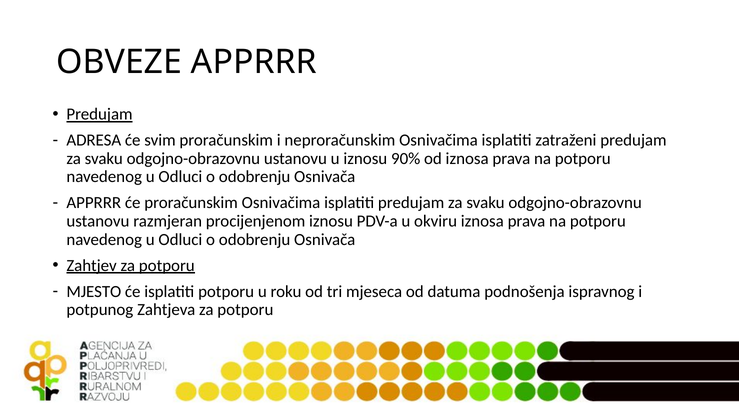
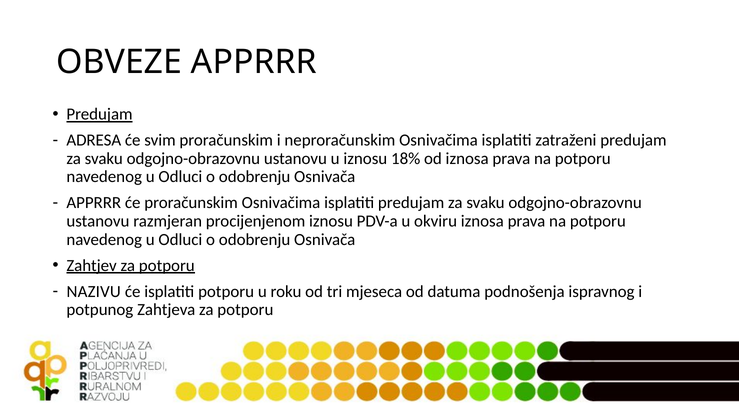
90%: 90% -> 18%
MJESTO: MJESTO -> NAZIVU
